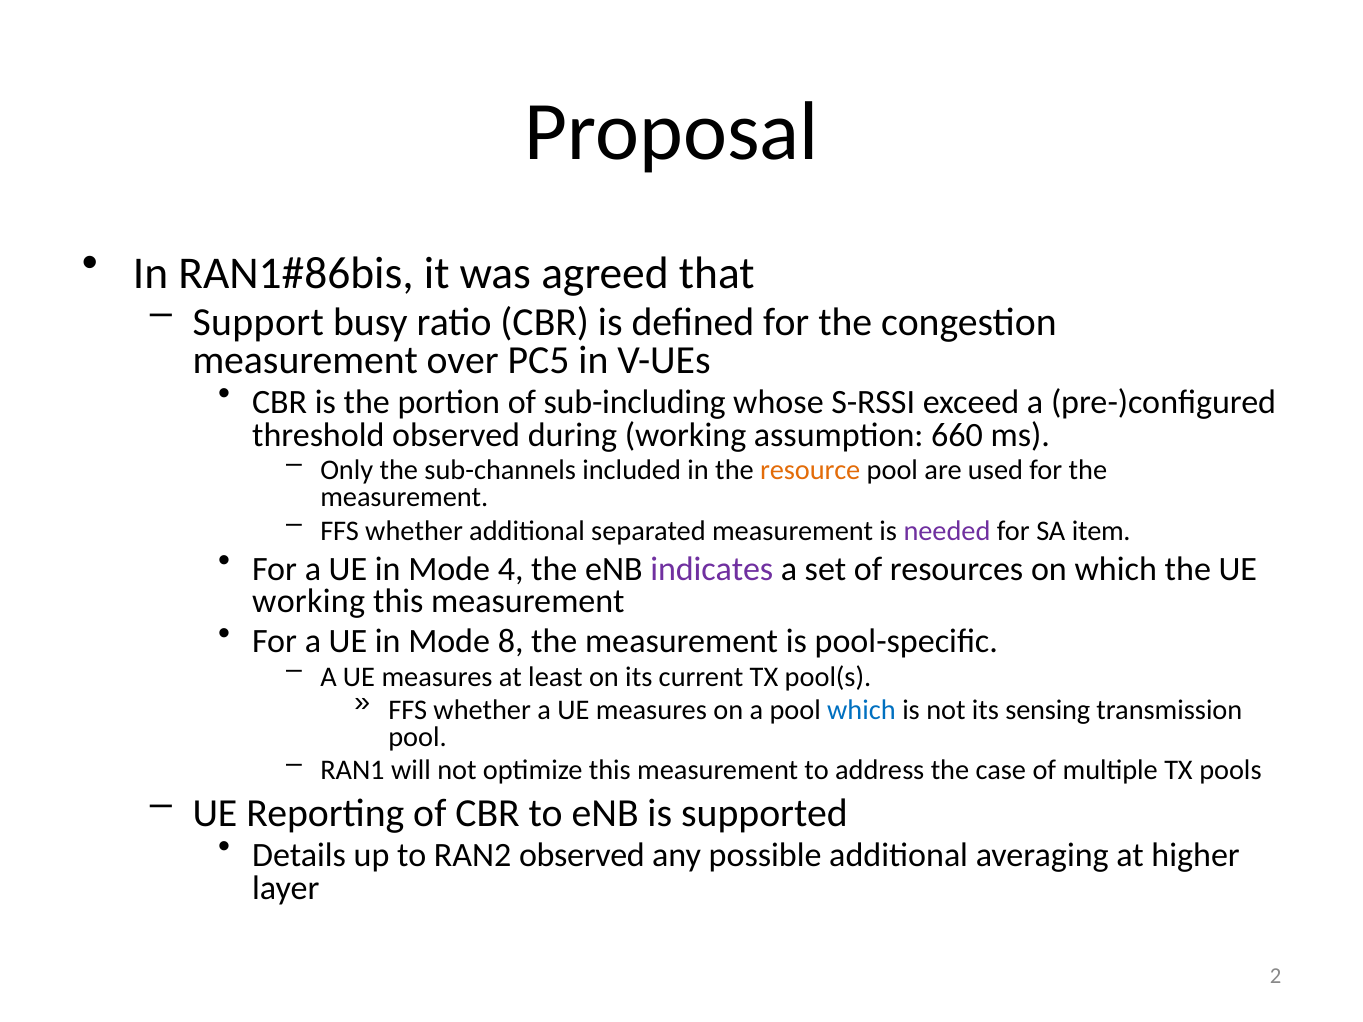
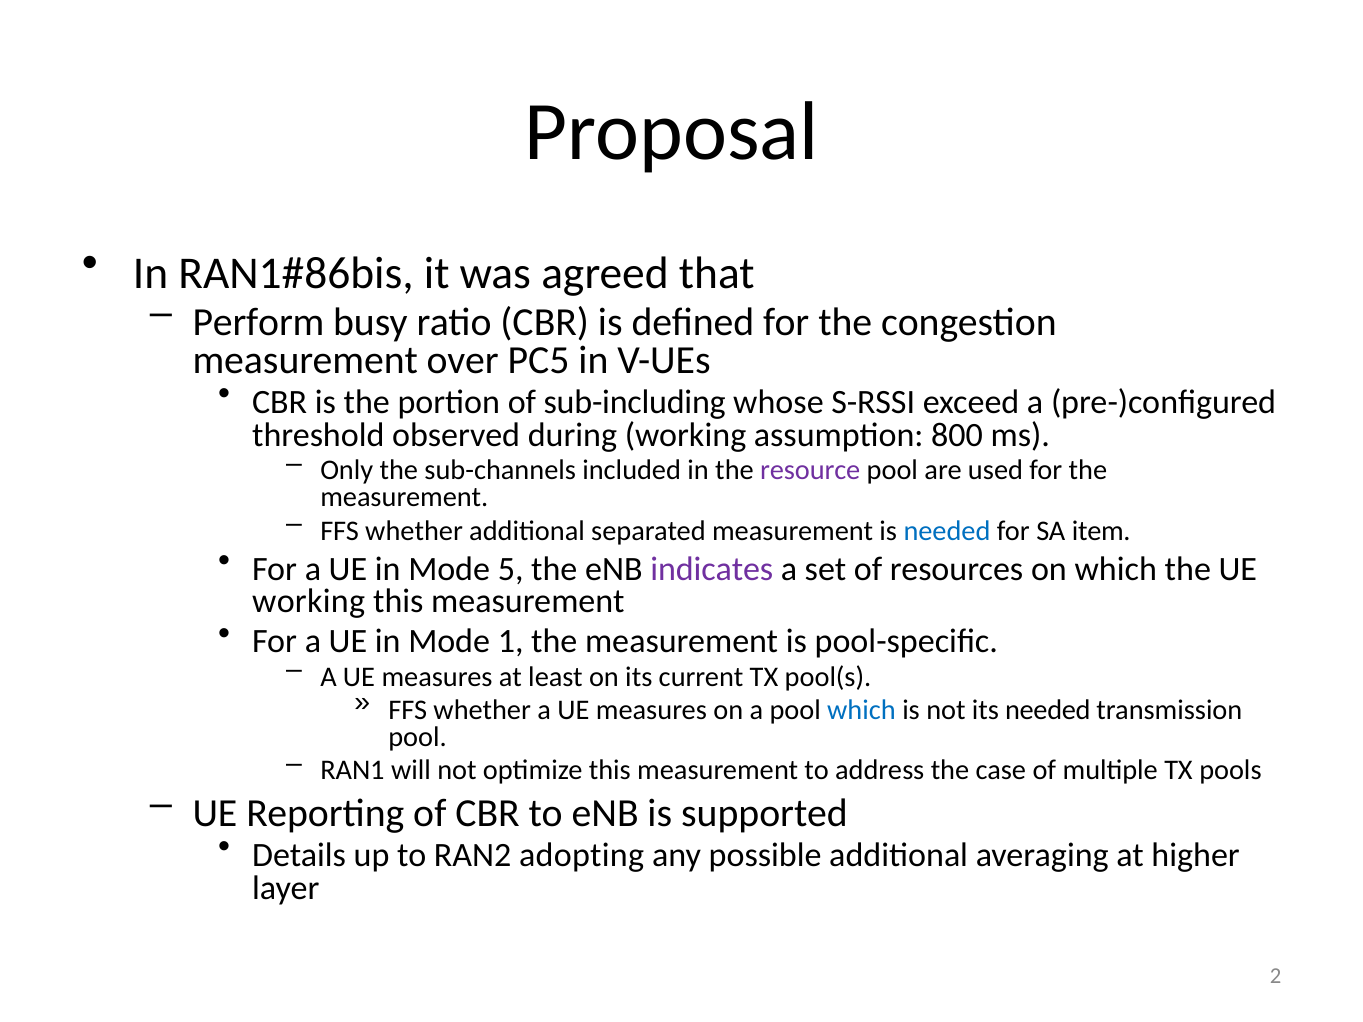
Support: Support -> Perform
660: 660 -> 800
resource colour: orange -> purple
needed at (947, 531) colour: purple -> blue
4: 4 -> 5
8: 8 -> 1
its sensing: sensing -> needed
RAN2 observed: observed -> adopting
